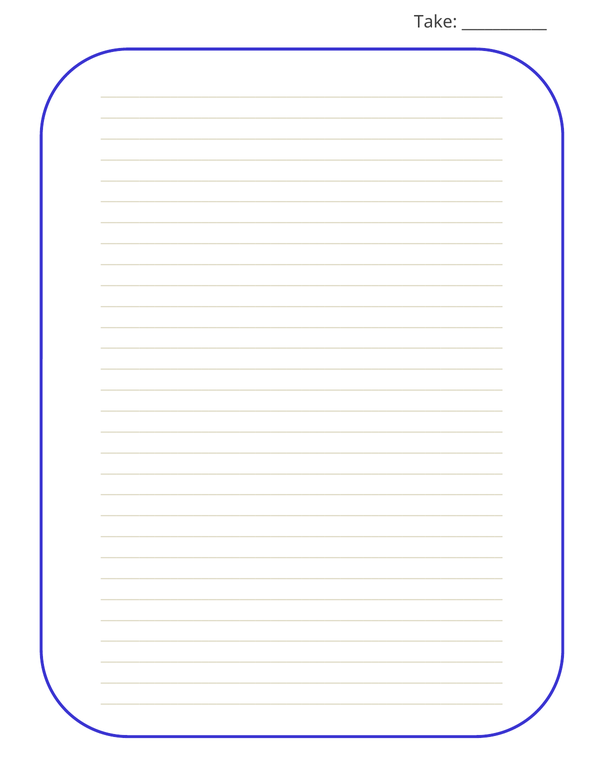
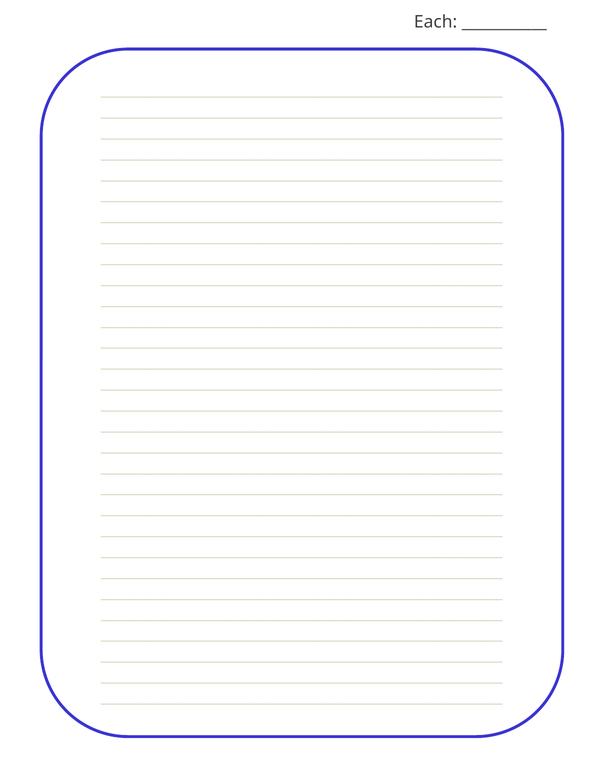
Take: Take -> Each
